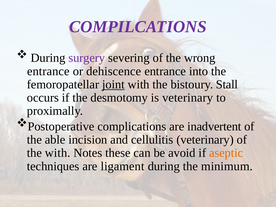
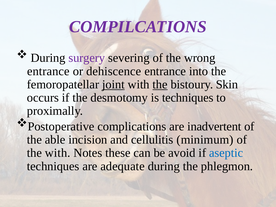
the at (160, 84) underline: none -> present
Stall: Stall -> Skin
is veterinary: veterinary -> techniques
cellulitis veterinary: veterinary -> minimum
aseptic colour: orange -> blue
ligament: ligament -> adequate
minimum: minimum -> phlegmon
